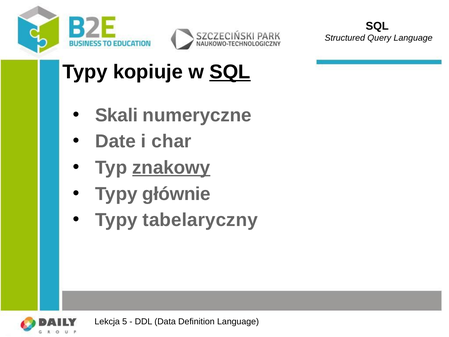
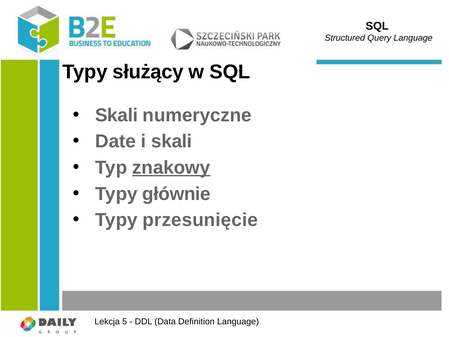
kopiuje: kopiuje -> służący
SQL at (230, 72) underline: present -> none
i char: char -> skali
tabelaryczny: tabelaryczny -> przesunięcie
